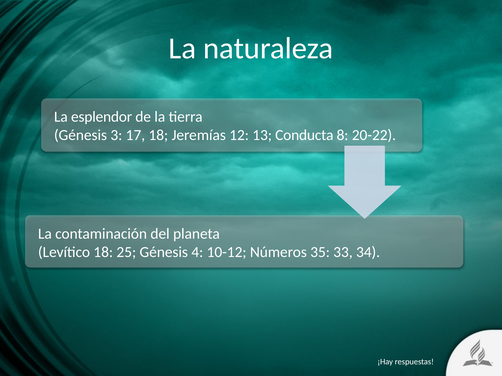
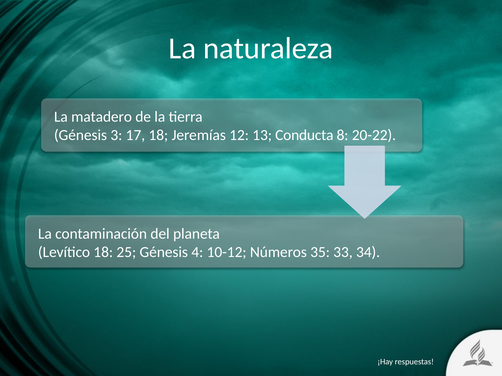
esplendor: esplendor -> matadero
